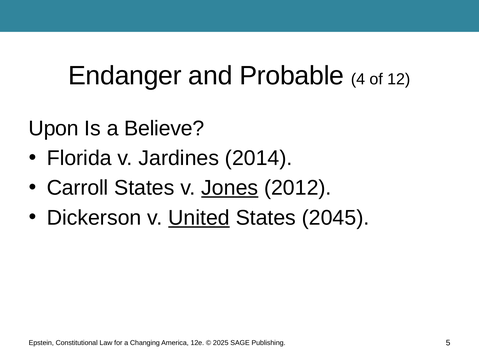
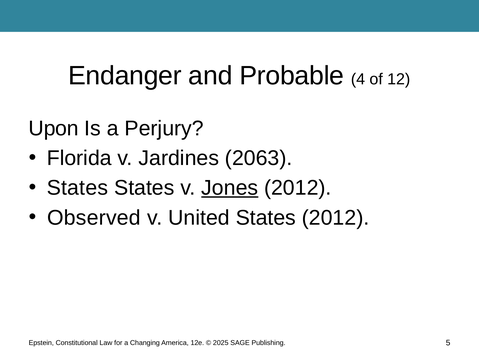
Believe: Believe -> Perjury
2014: 2014 -> 2063
Carroll at (78, 188): Carroll -> States
Dickerson: Dickerson -> Observed
United underline: present -> none
States 2045: 2045 -> 2012
